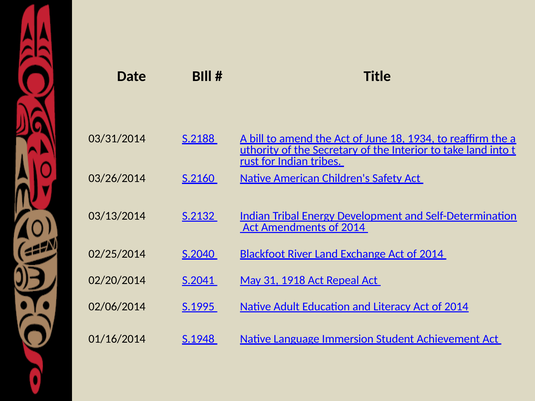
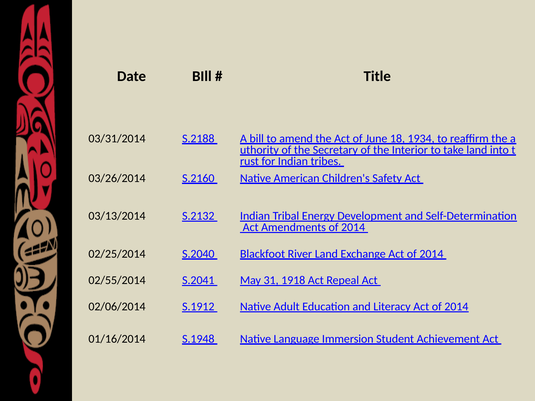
02/20/2014: 02/20/2014 -> 02/55/2014
S.1995: S.1995 -> S.1912
